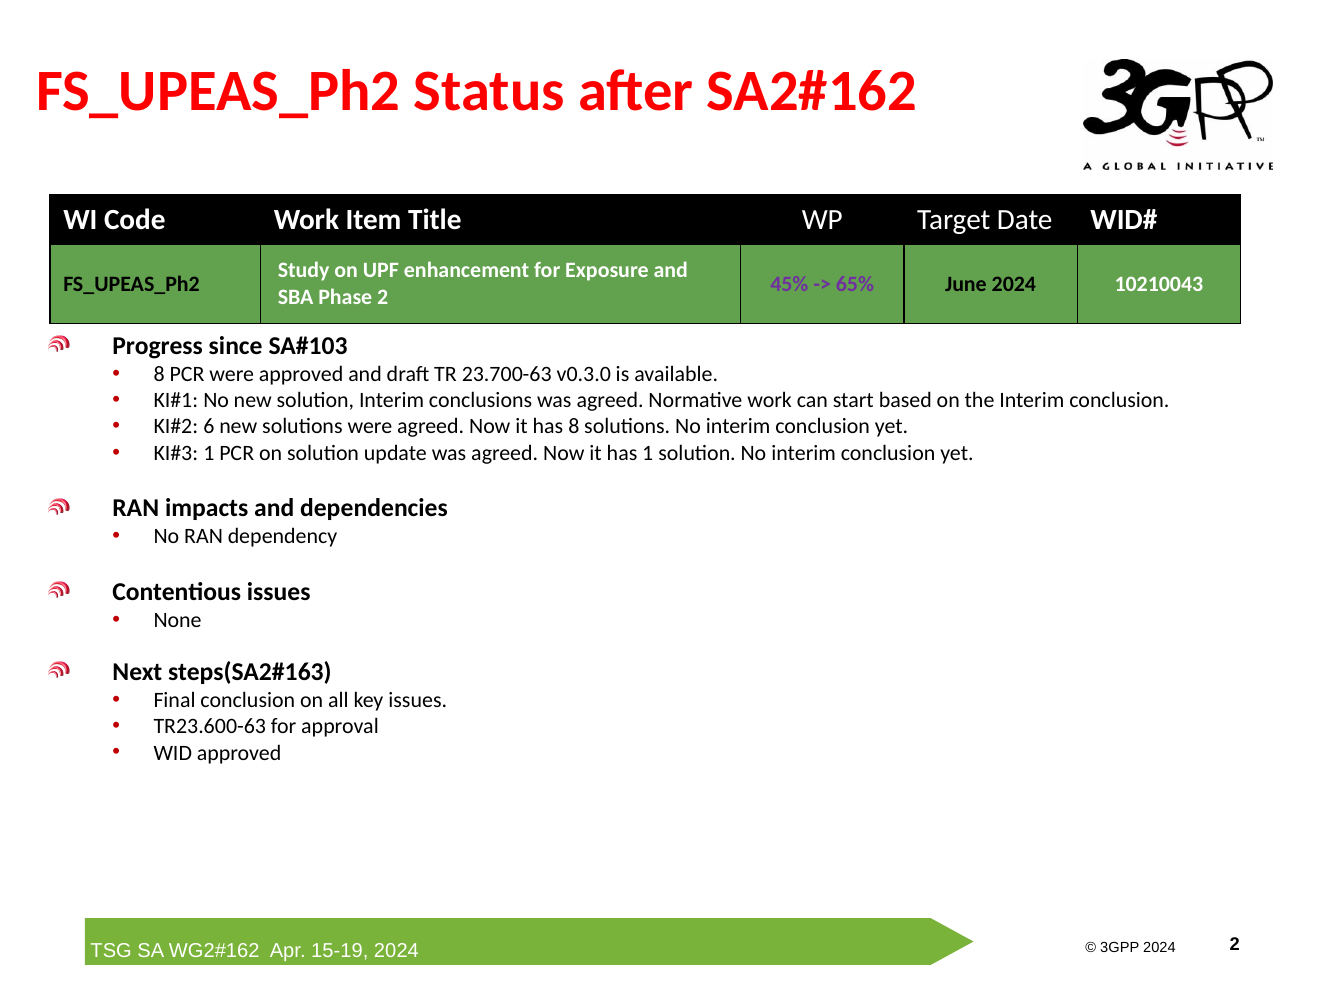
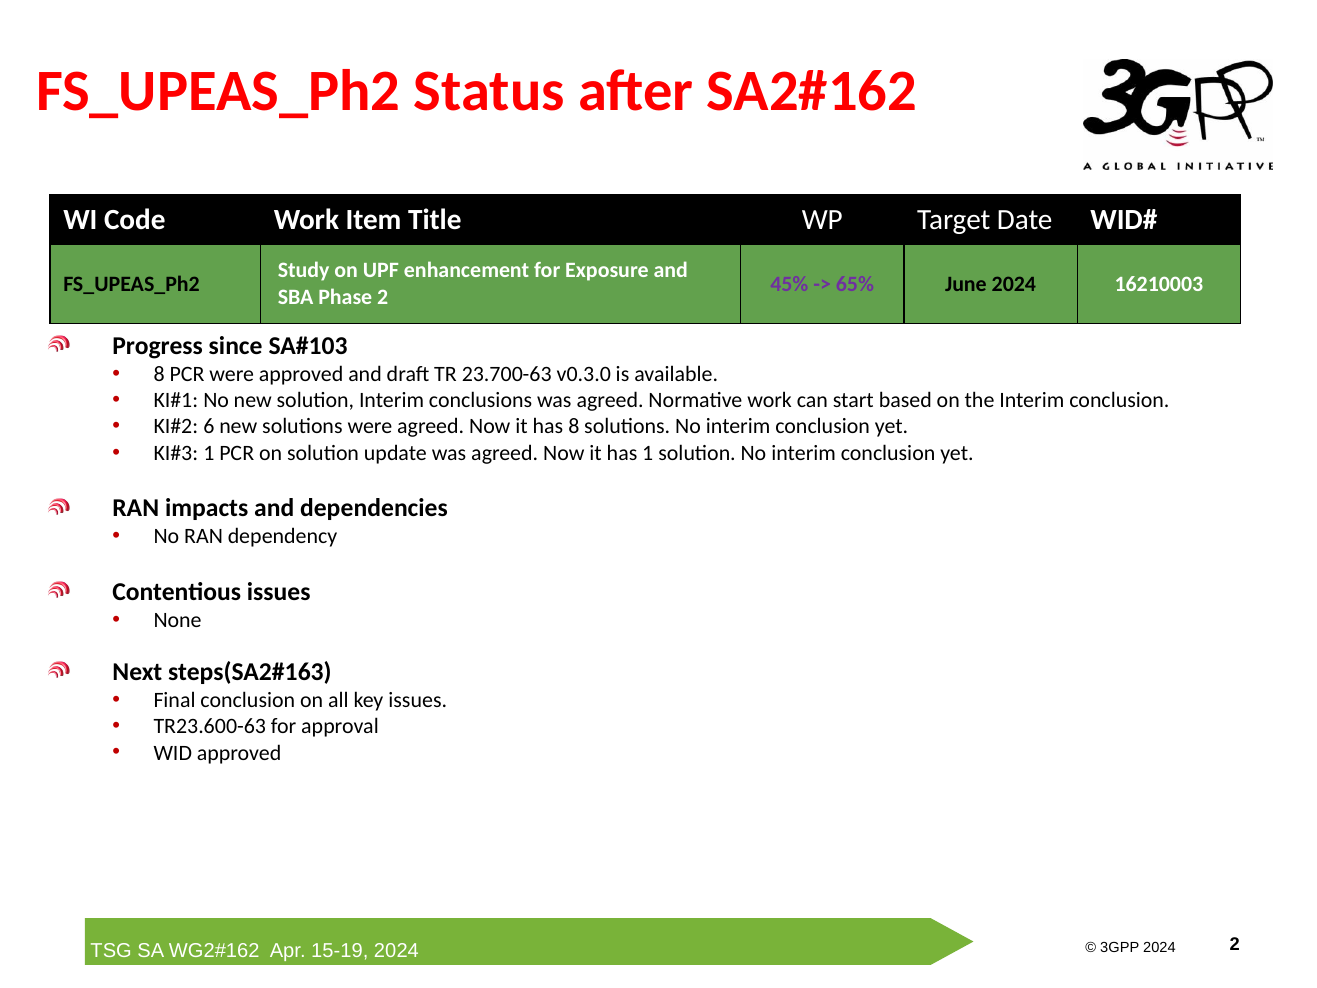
10210043: 10210043 -> 16210003
